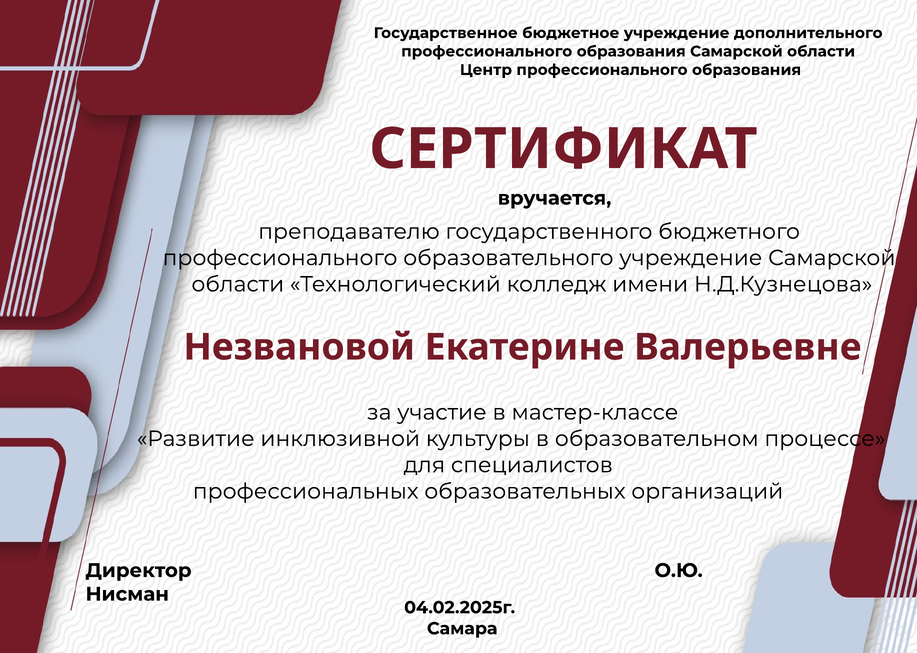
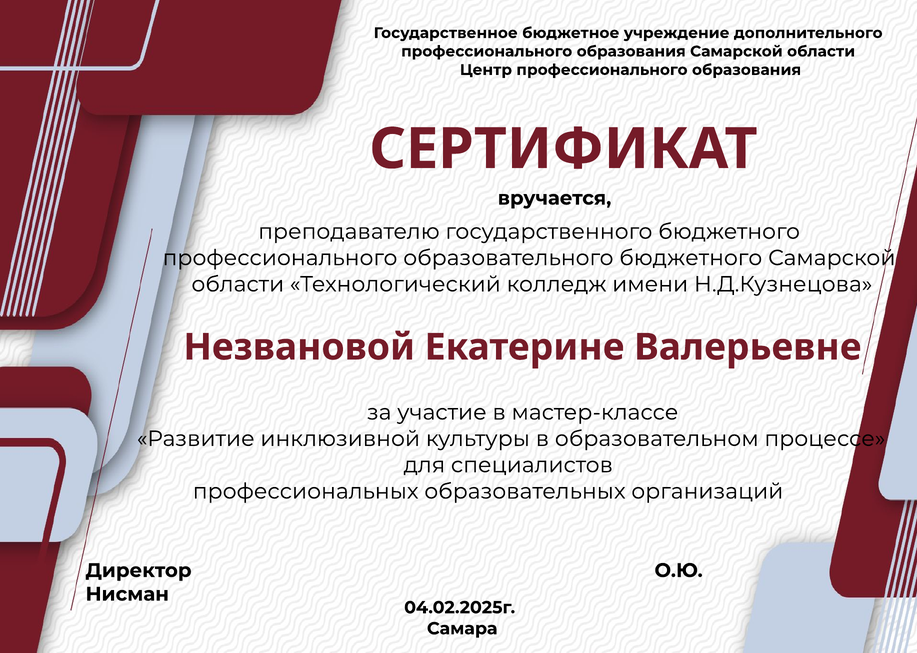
образовательного учреждение: учреждение -> бюджетного
